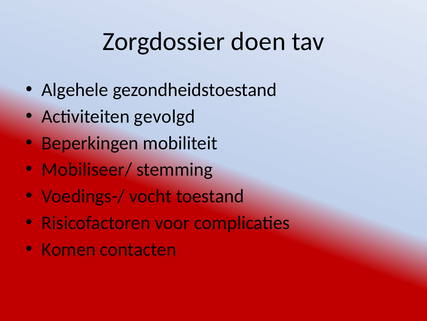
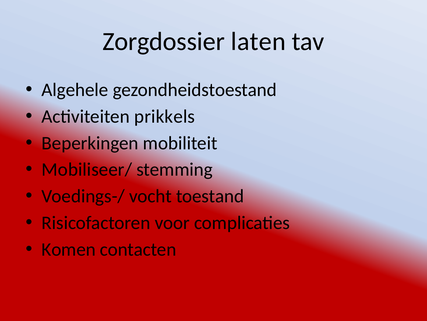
doen: doen -> laten
gevolgd: gevolgd -> prikkels
